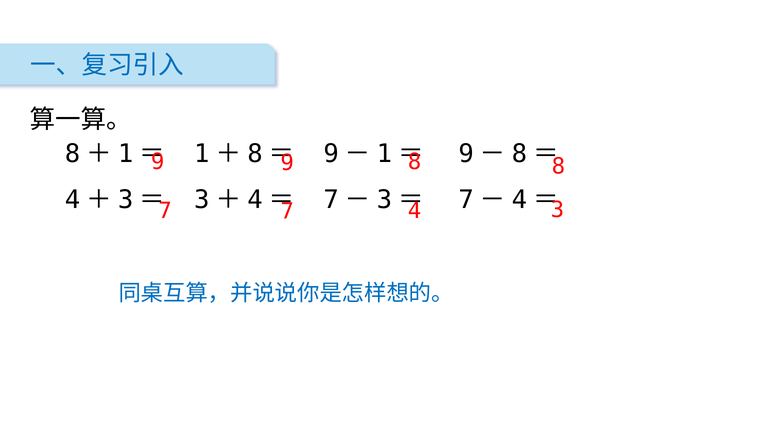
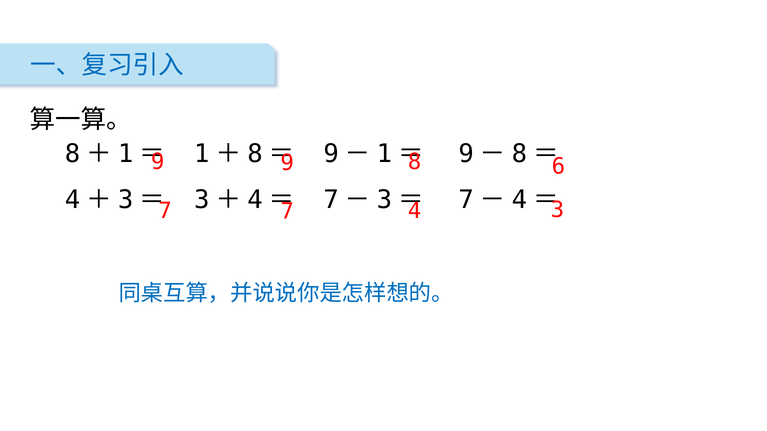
8 at (558, 167): 8 -> 6
